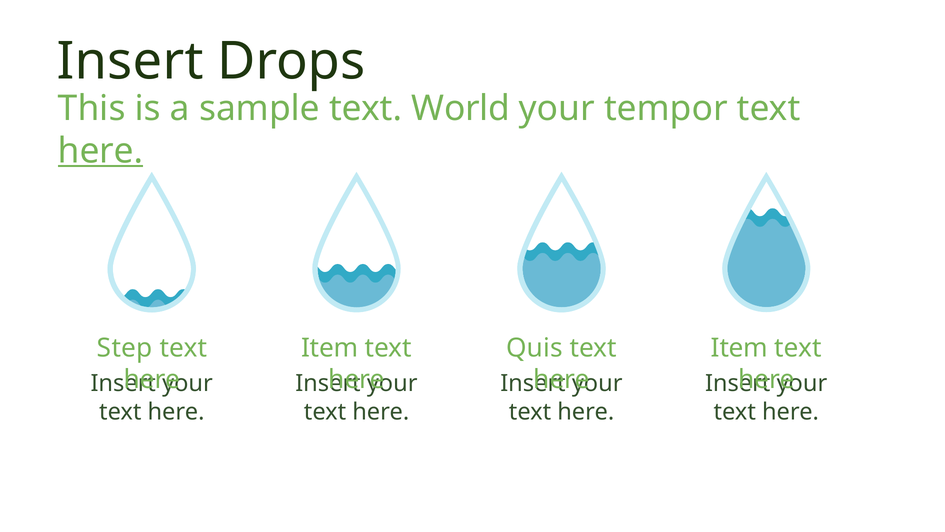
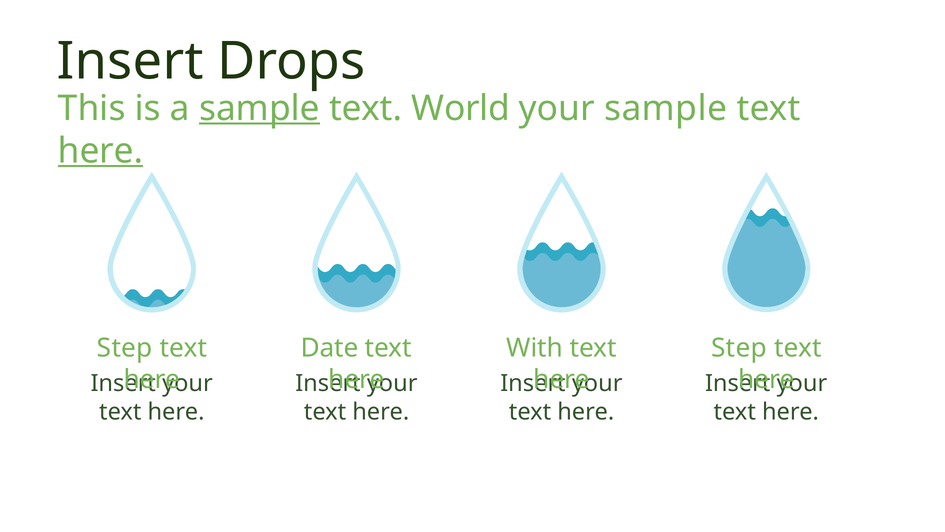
sample at (260, 108) underline: none -> present
your tempor: tempor -> sample
Item at (330, 348): Item -> Date
Quis: Quis -> With
Item at (739, 348): Item -> Step
